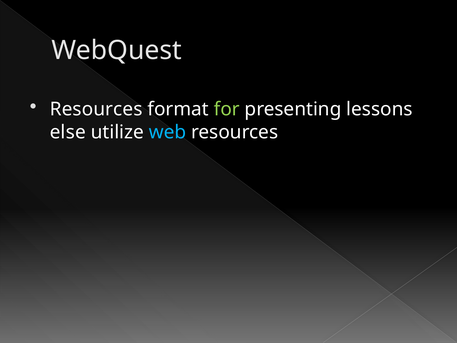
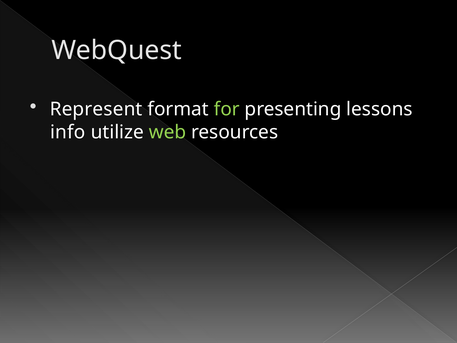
Resources at (96, 109): Resources -> Represent
else: else -> info
web colour: light blue -> light green
